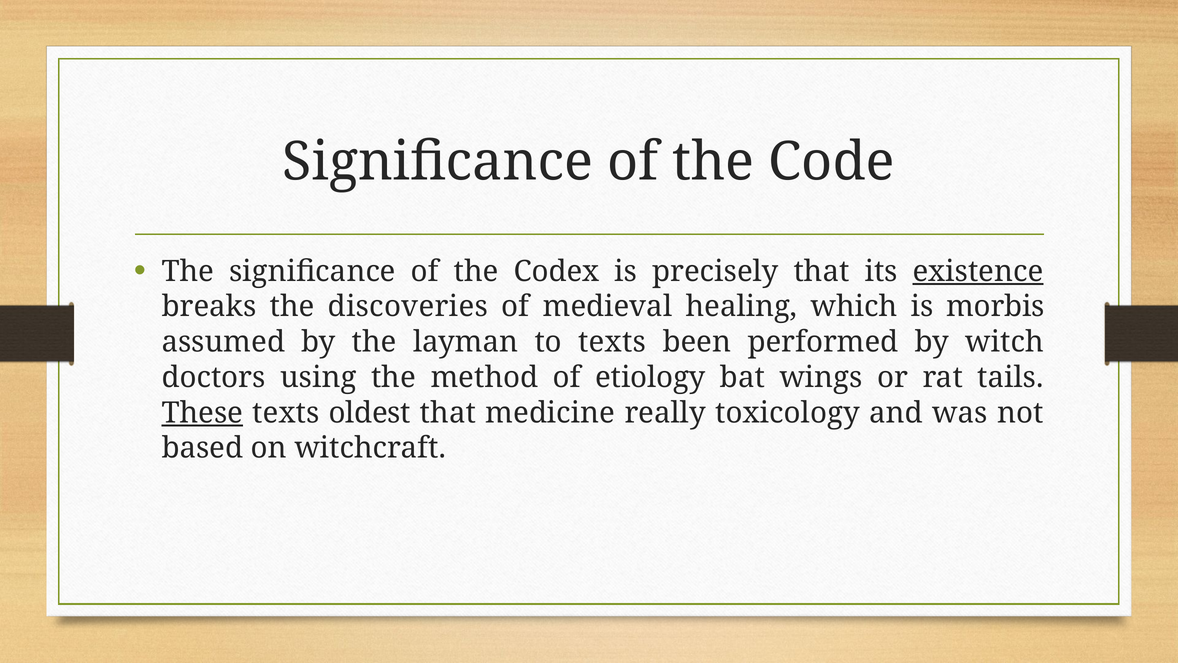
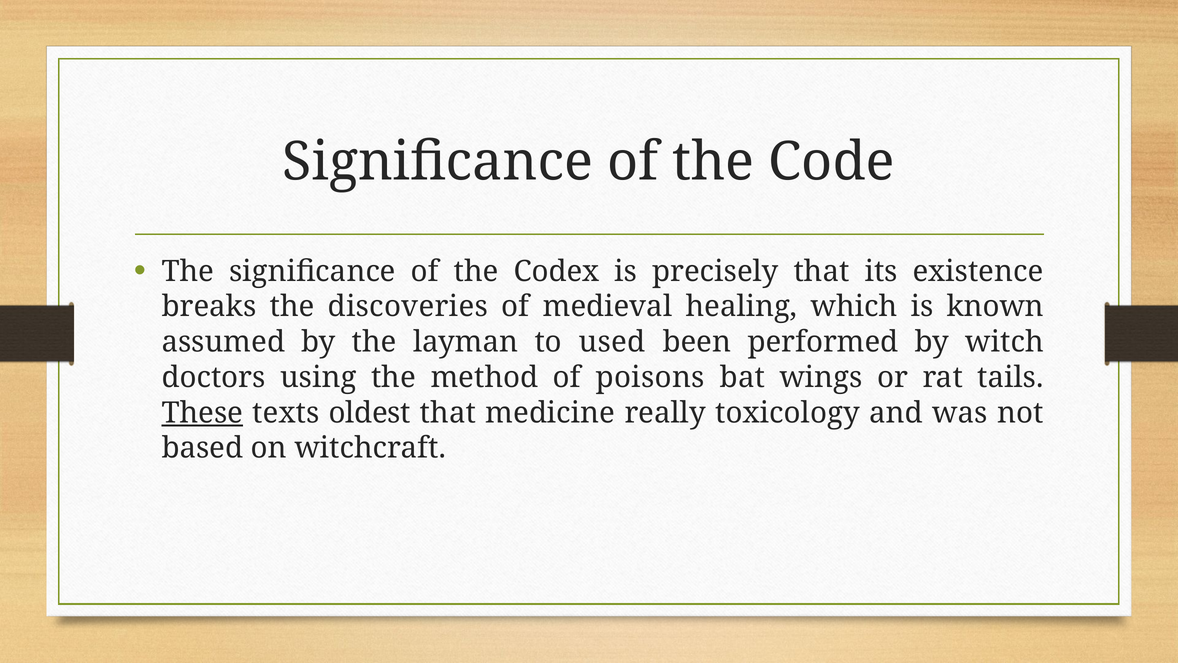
existence underline: present -> none
morbis: morbis -> known
to texts: texts -> used
etiology: etiology -> poisons
